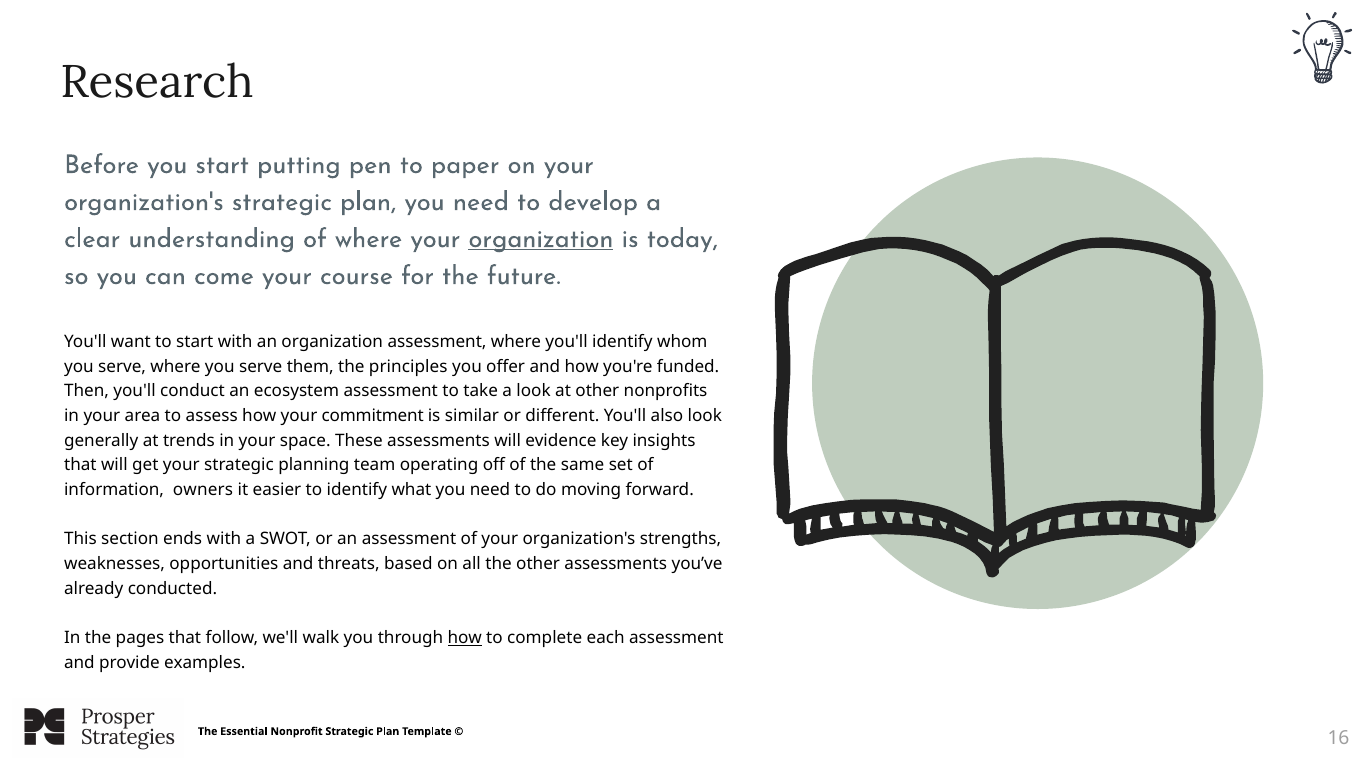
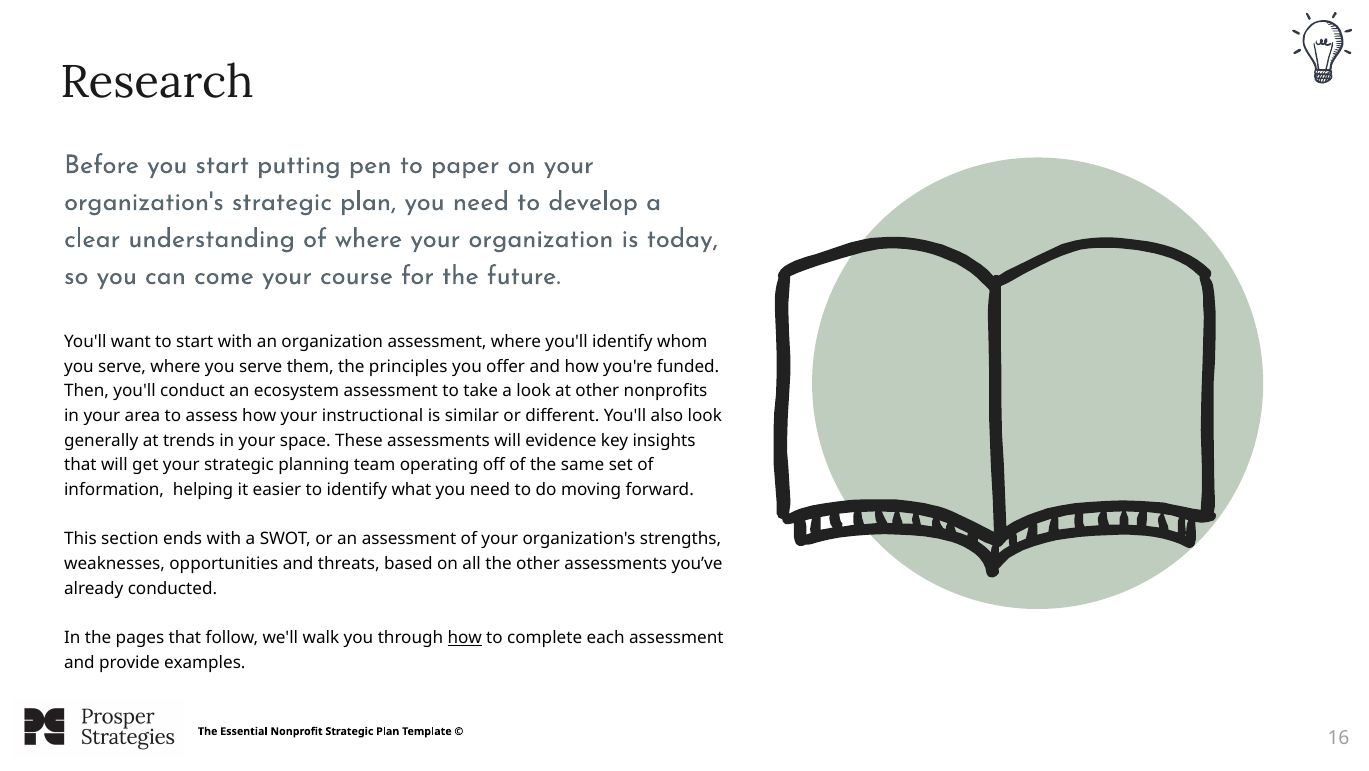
organization at (541, 238) underline: present -> none
commitment: commitment -> instructional
owners: owners -> helping
